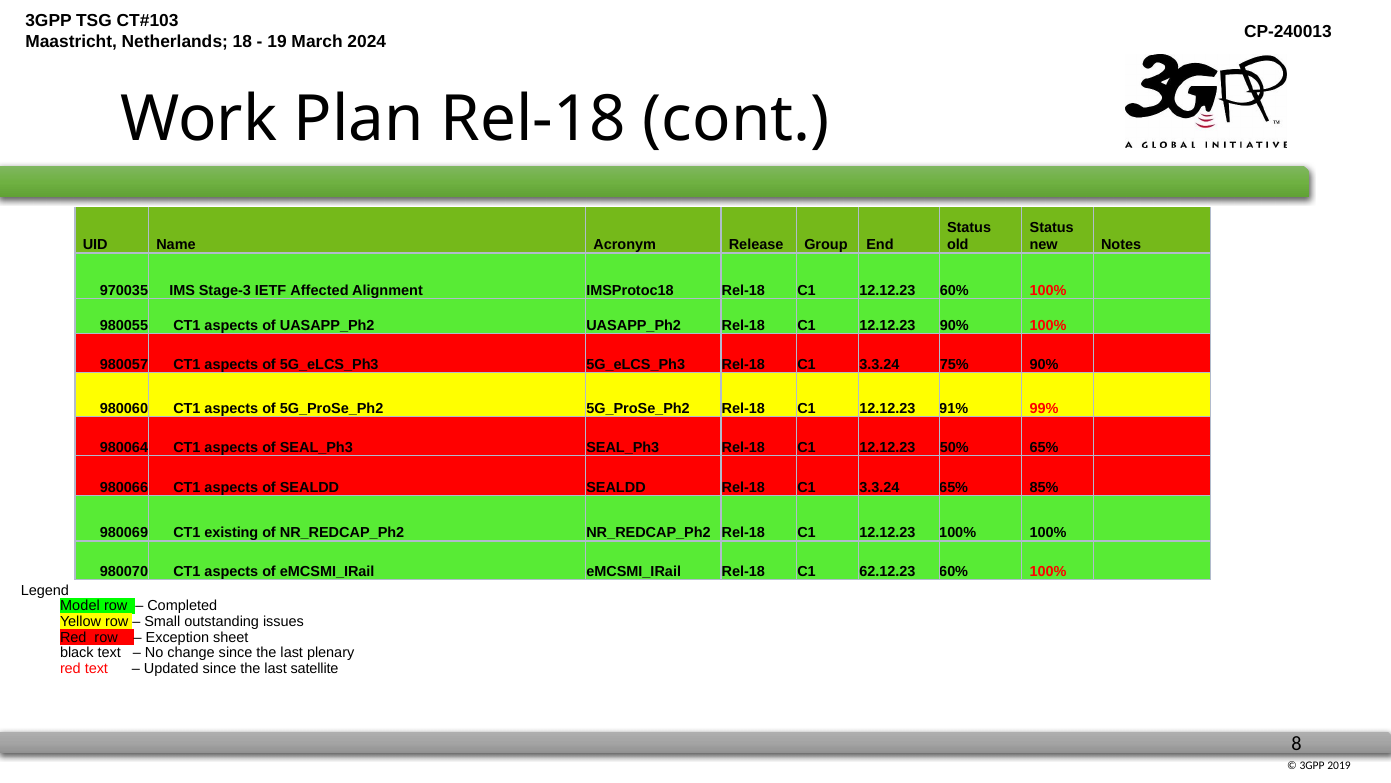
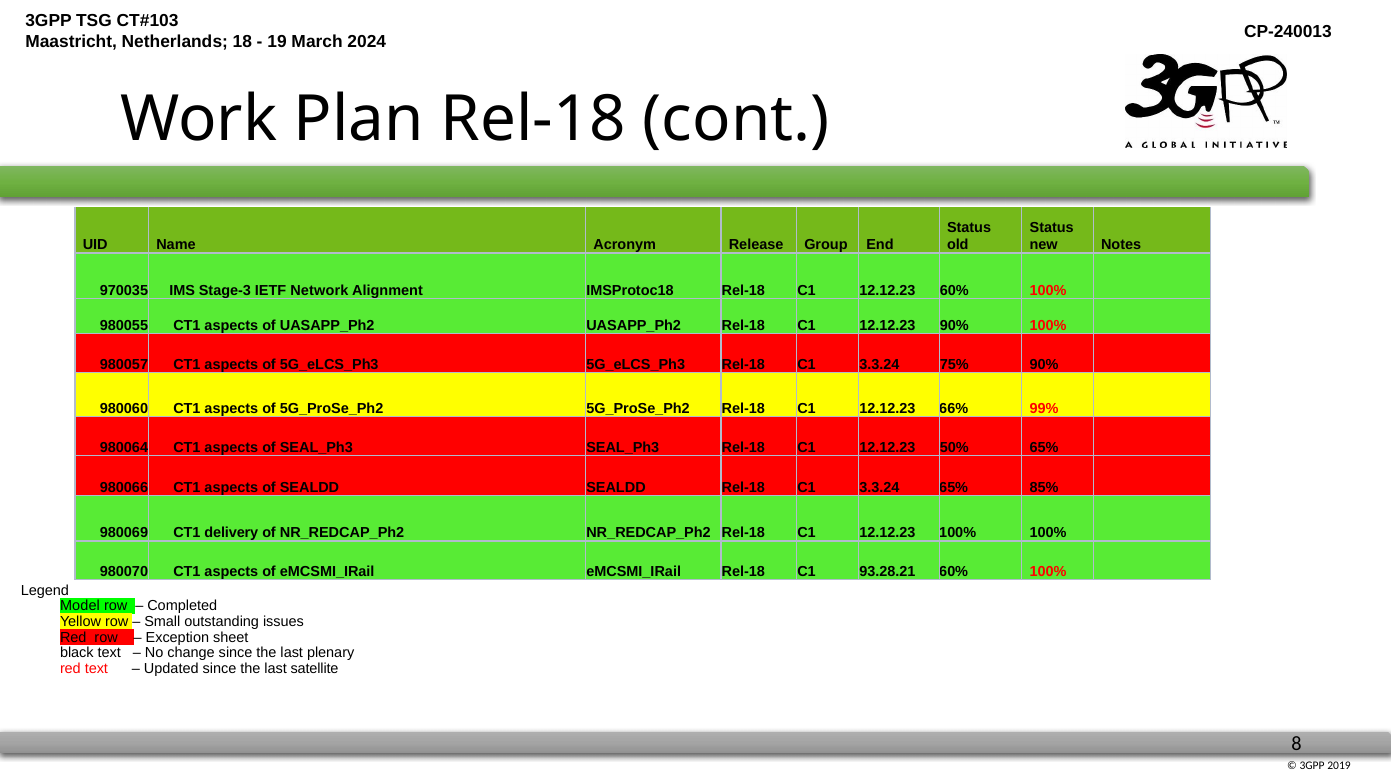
Affected: Affected -> Network
91%: 91% -> 66%
existing: existing -> delivery
62.12.23: 62.12.23 -> 93.28.21
